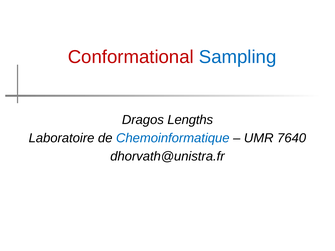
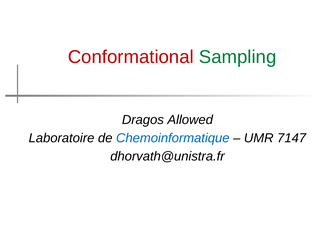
Sampling colour: blue -> green
Lengths: Lengths -> Allowed
7640: 7640 -> 7147
